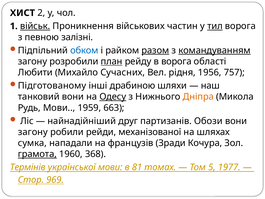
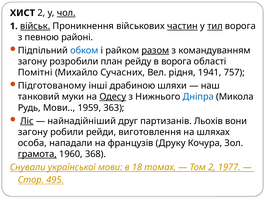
чол underline: none -> present
частин underline: none -> present
залізні: залізні -> районі
командуванням underline: present -> none
план underline: present -> none
Любити: Любити -> Помітні
1956: 1956 -> 1941
танковий вони: вони -> муки
Дніпра colour: orange -> blue
663: 663 -> 363
Ліс underline: none -> present
Обози: Обози -> Льохів
механізованої: механізованої -> виготовлення
сумка: сумка -> особа
Зради: Зради -> Друку
Термінів: Термінів -> Снували
81: 81 -> 18
Том 5: 5 -> 2
969: 969 -> 495
